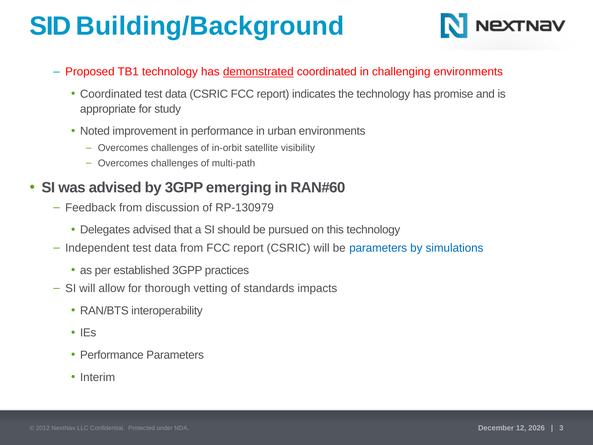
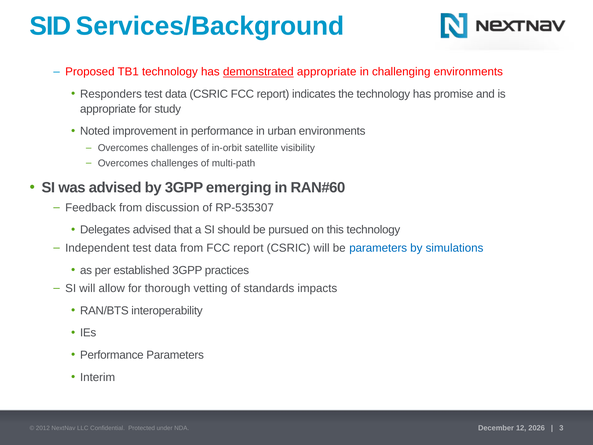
Building/Background: Building/Background -> Services/Background
demonstrated coordinated: coordinated -> appropriate
Coordinated at (111, 94): Coordinated -> Responders
RP-130979: RP-130979 -> RP-535307
